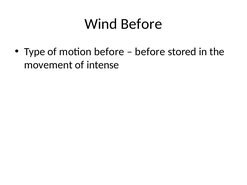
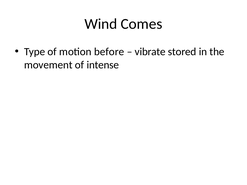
Wind Before: Before -> Comes
before at (150, 52): before -> vibrate
